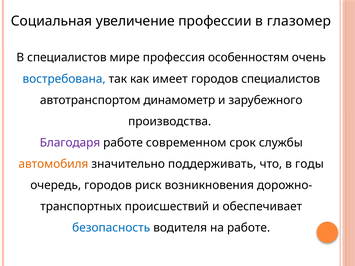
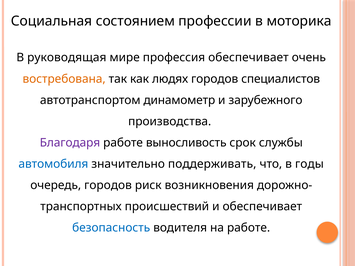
увеличение: увеличение -> состоянием
глазомер: глазомер -> моторика
В специалистов: специалистов -> руководящая
профессия особенностям: особенностям -> обеспечивает
востребована colour: blue -> orange
имеет: имеет -> людях
современном: современном -> выносливость
автомобиля colour: orange -> blue
